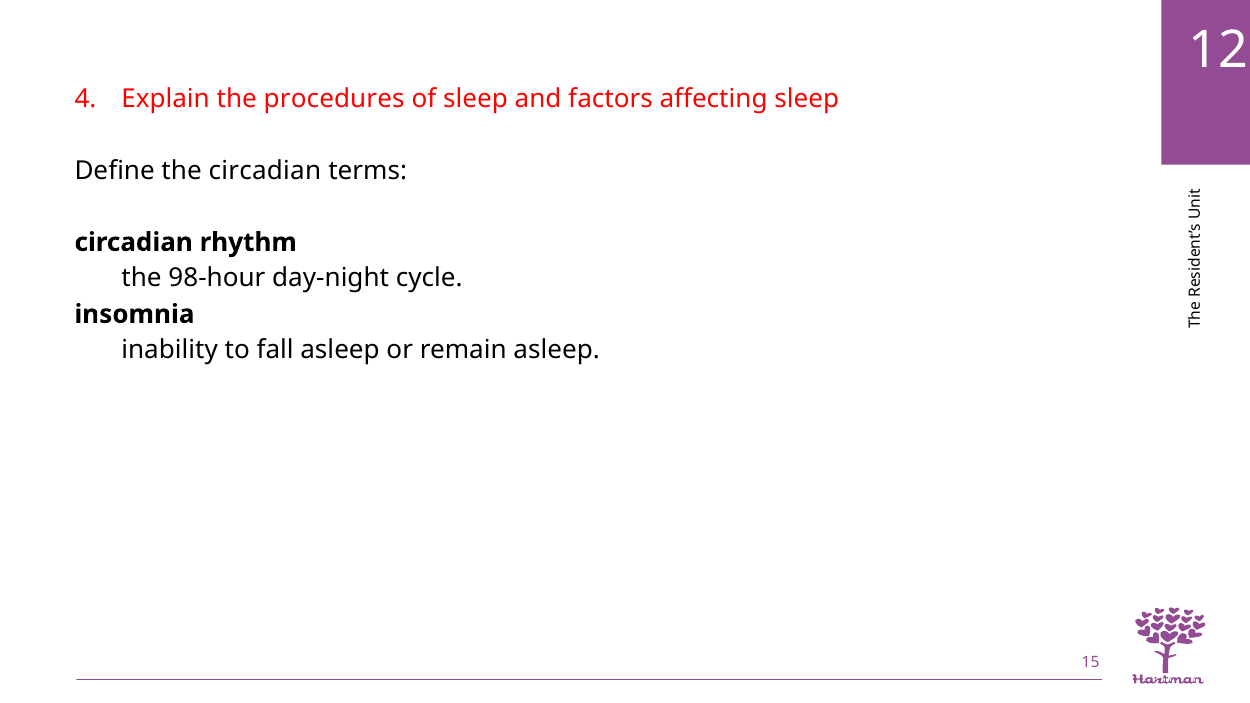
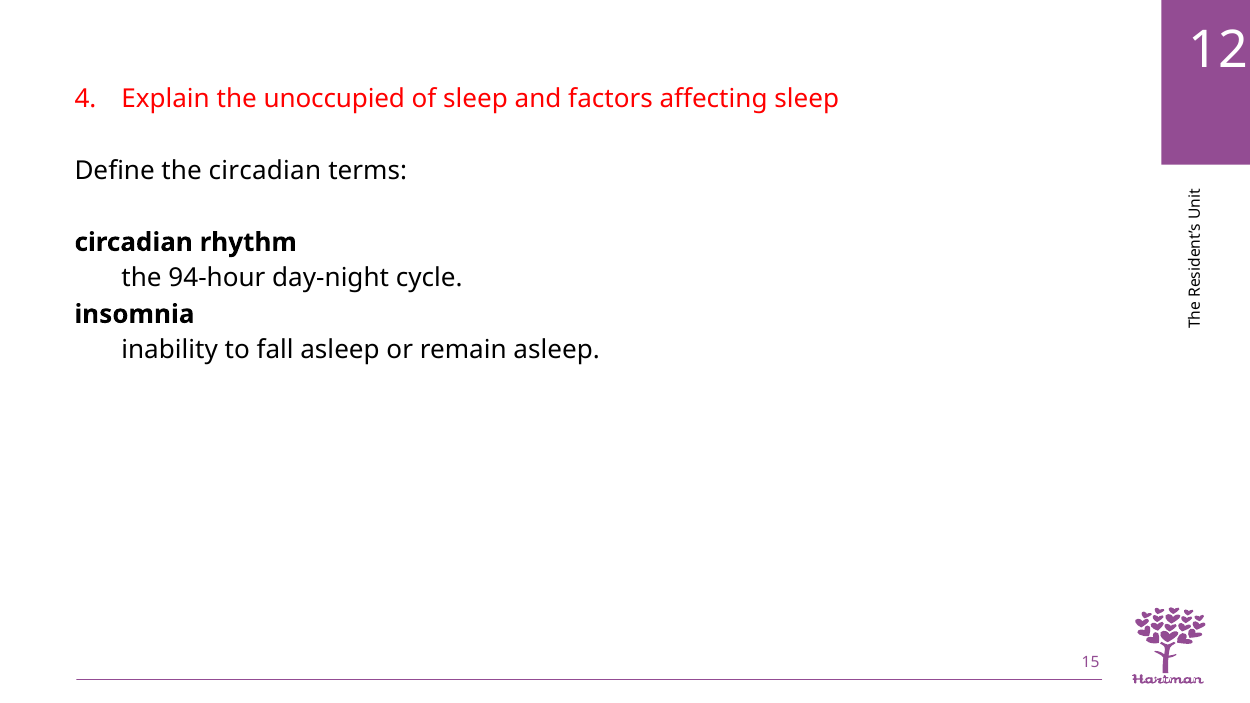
procedures: procedures -> unoccupied
98-hour: 98-hour -> 94-hour
